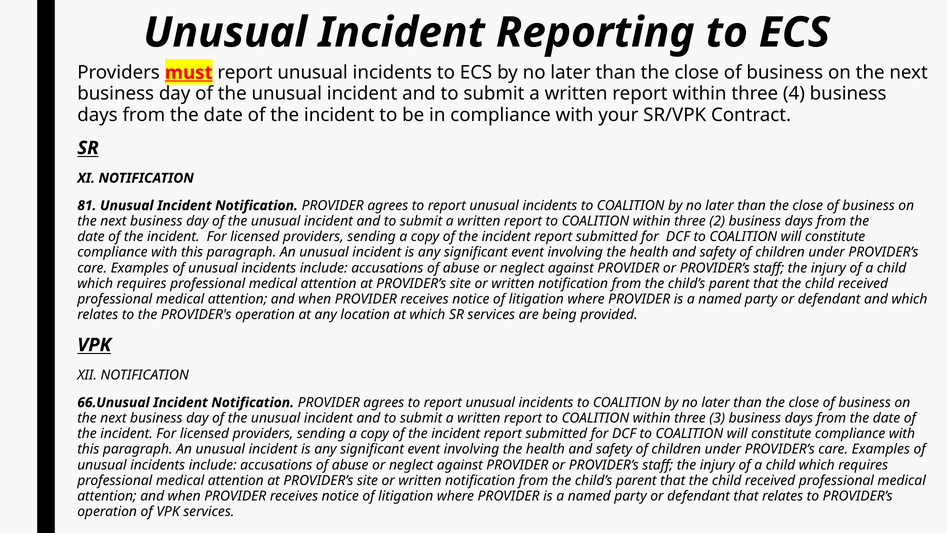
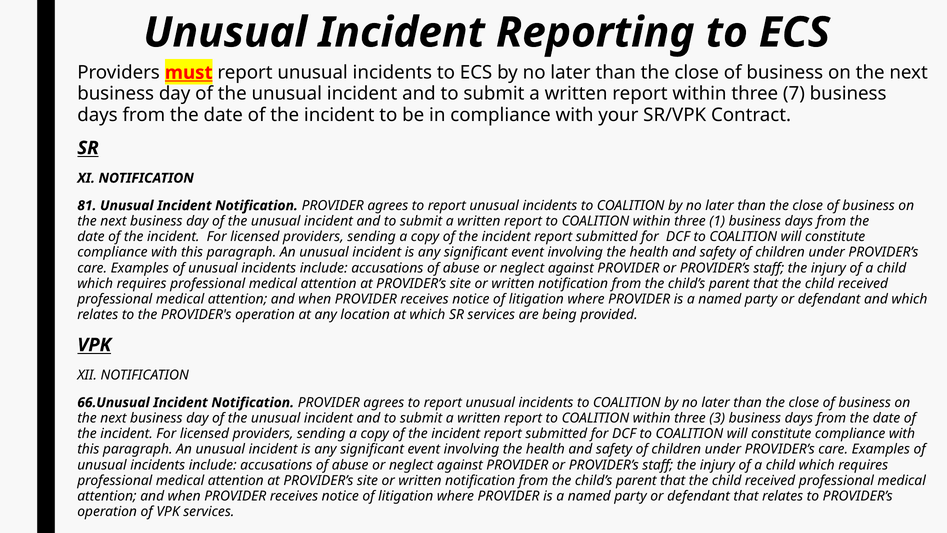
4: 4 -> 7
2: 2 -> 1
